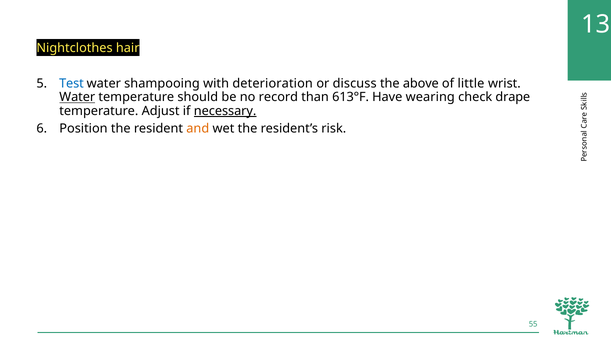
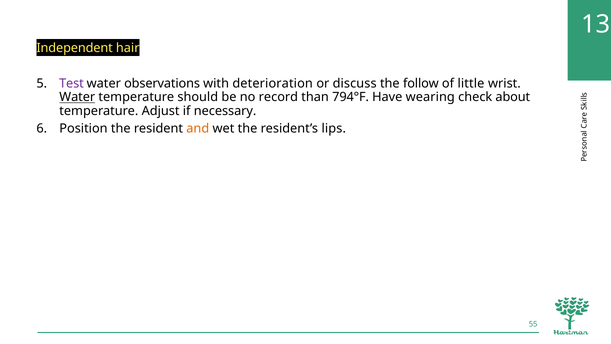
Nightclothes: Nightclothes -> Independent
Test colour: blue -> purple
shampooing: shampooing -> observations
above: above -> follow
613°F: 613°F -> 794°F
drape: drape -> about
necessary underline: present -> none
risk: risk -> lips
